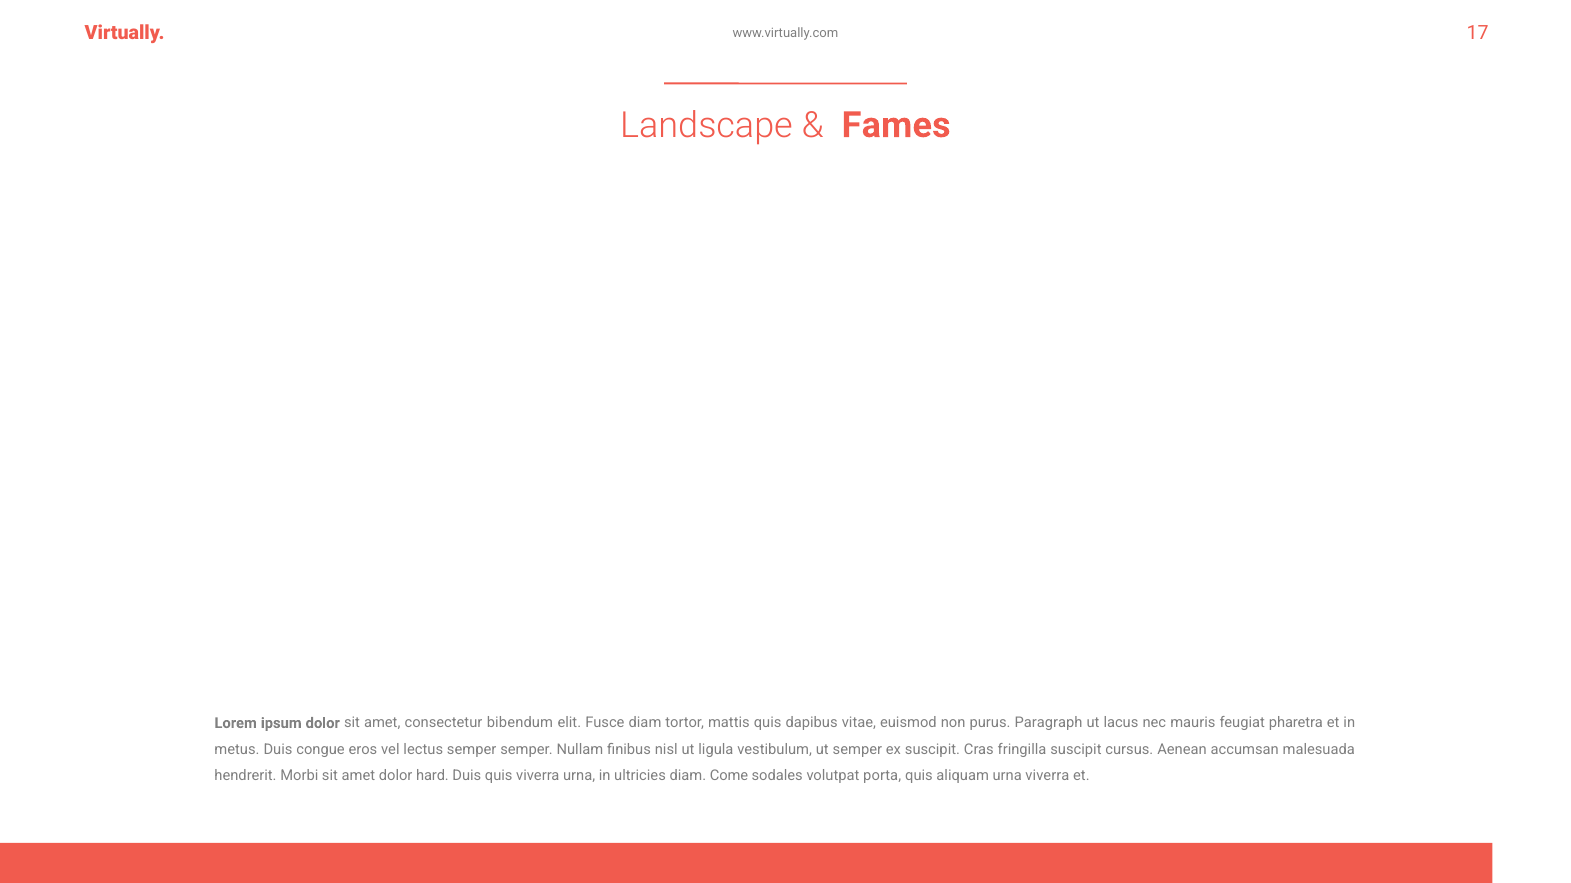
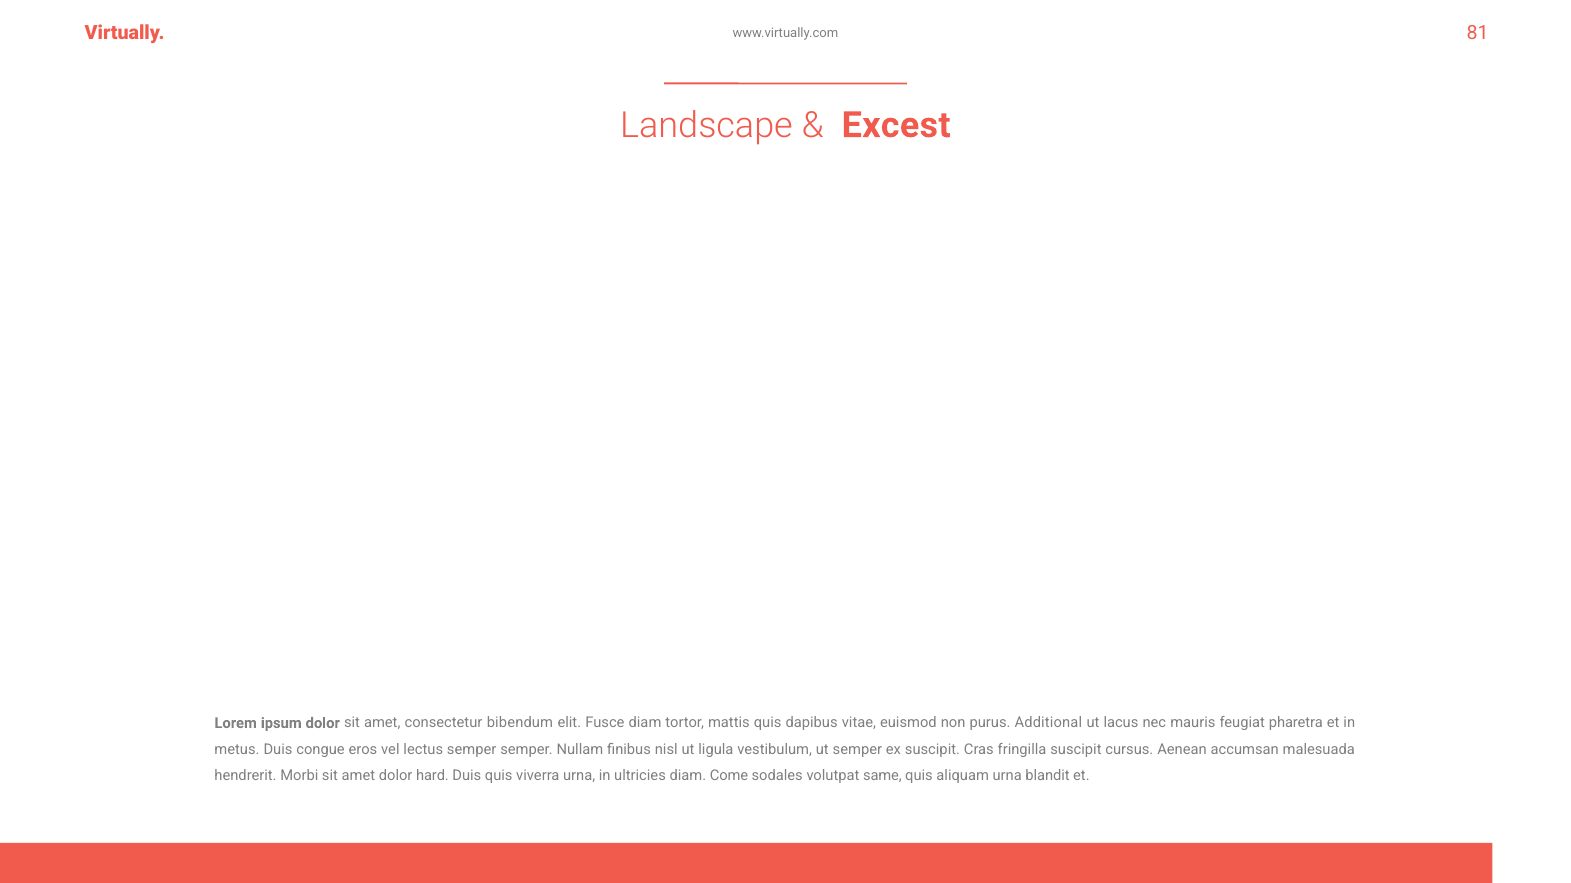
17: 17 -> 81
Fames: Fames -> Excest
Paragraph: Paragraph -> Additional
porta: porta -> same
urna viverra: viverra -> blandit
